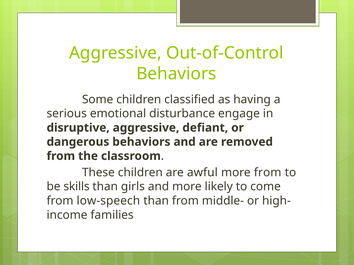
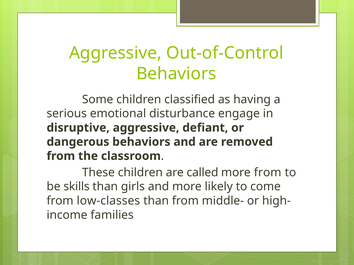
awful: awful -> called
low-speech: low-speech -> low-classes
